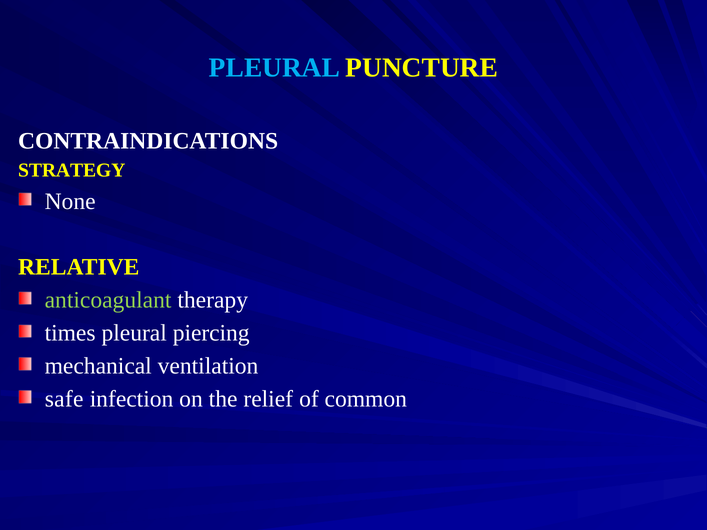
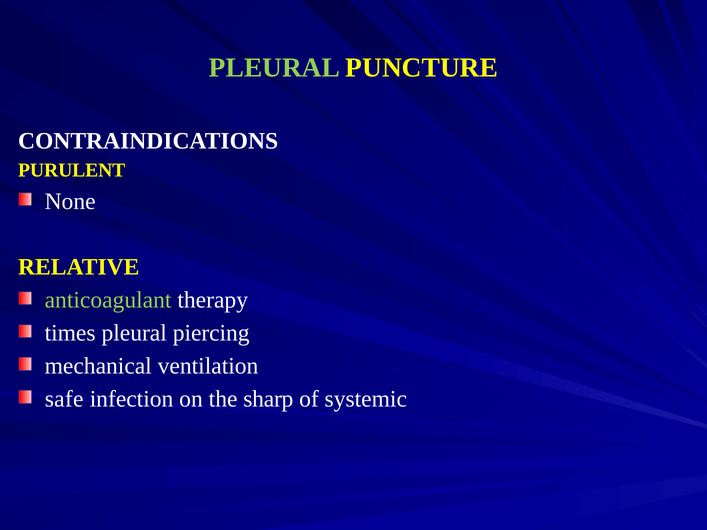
PLEURAL at (275, 68) colour: light blue -> light green
STRATEGY: STRATEGY -> PURULENT
relief: relief -> sharp
common: common -> systemic
